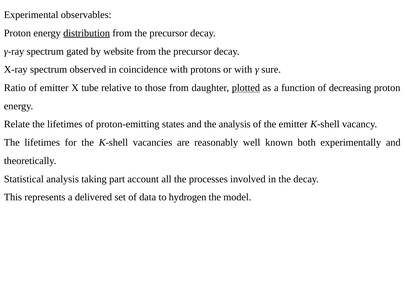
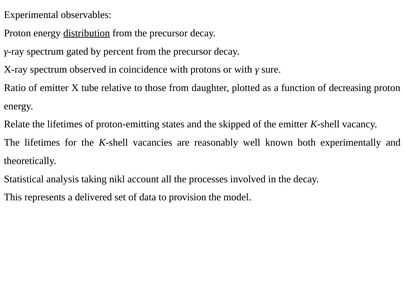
website: website -> percent
plotted underline: present -> none
the analysis: analysis -> skipped
part: part -> nikl
hydrogen: hydrogen -> provision
